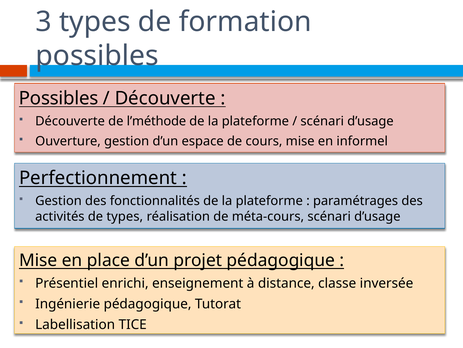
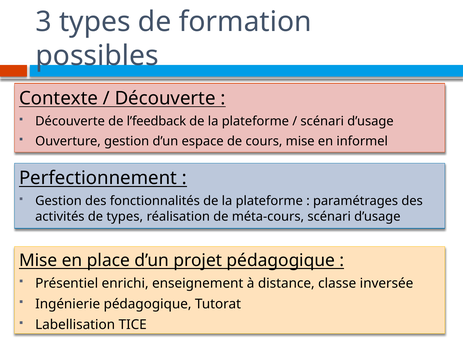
Possibles at (59, 98): Possibles -> Contexte
l’méthode: l’méthode -> l’feedback
